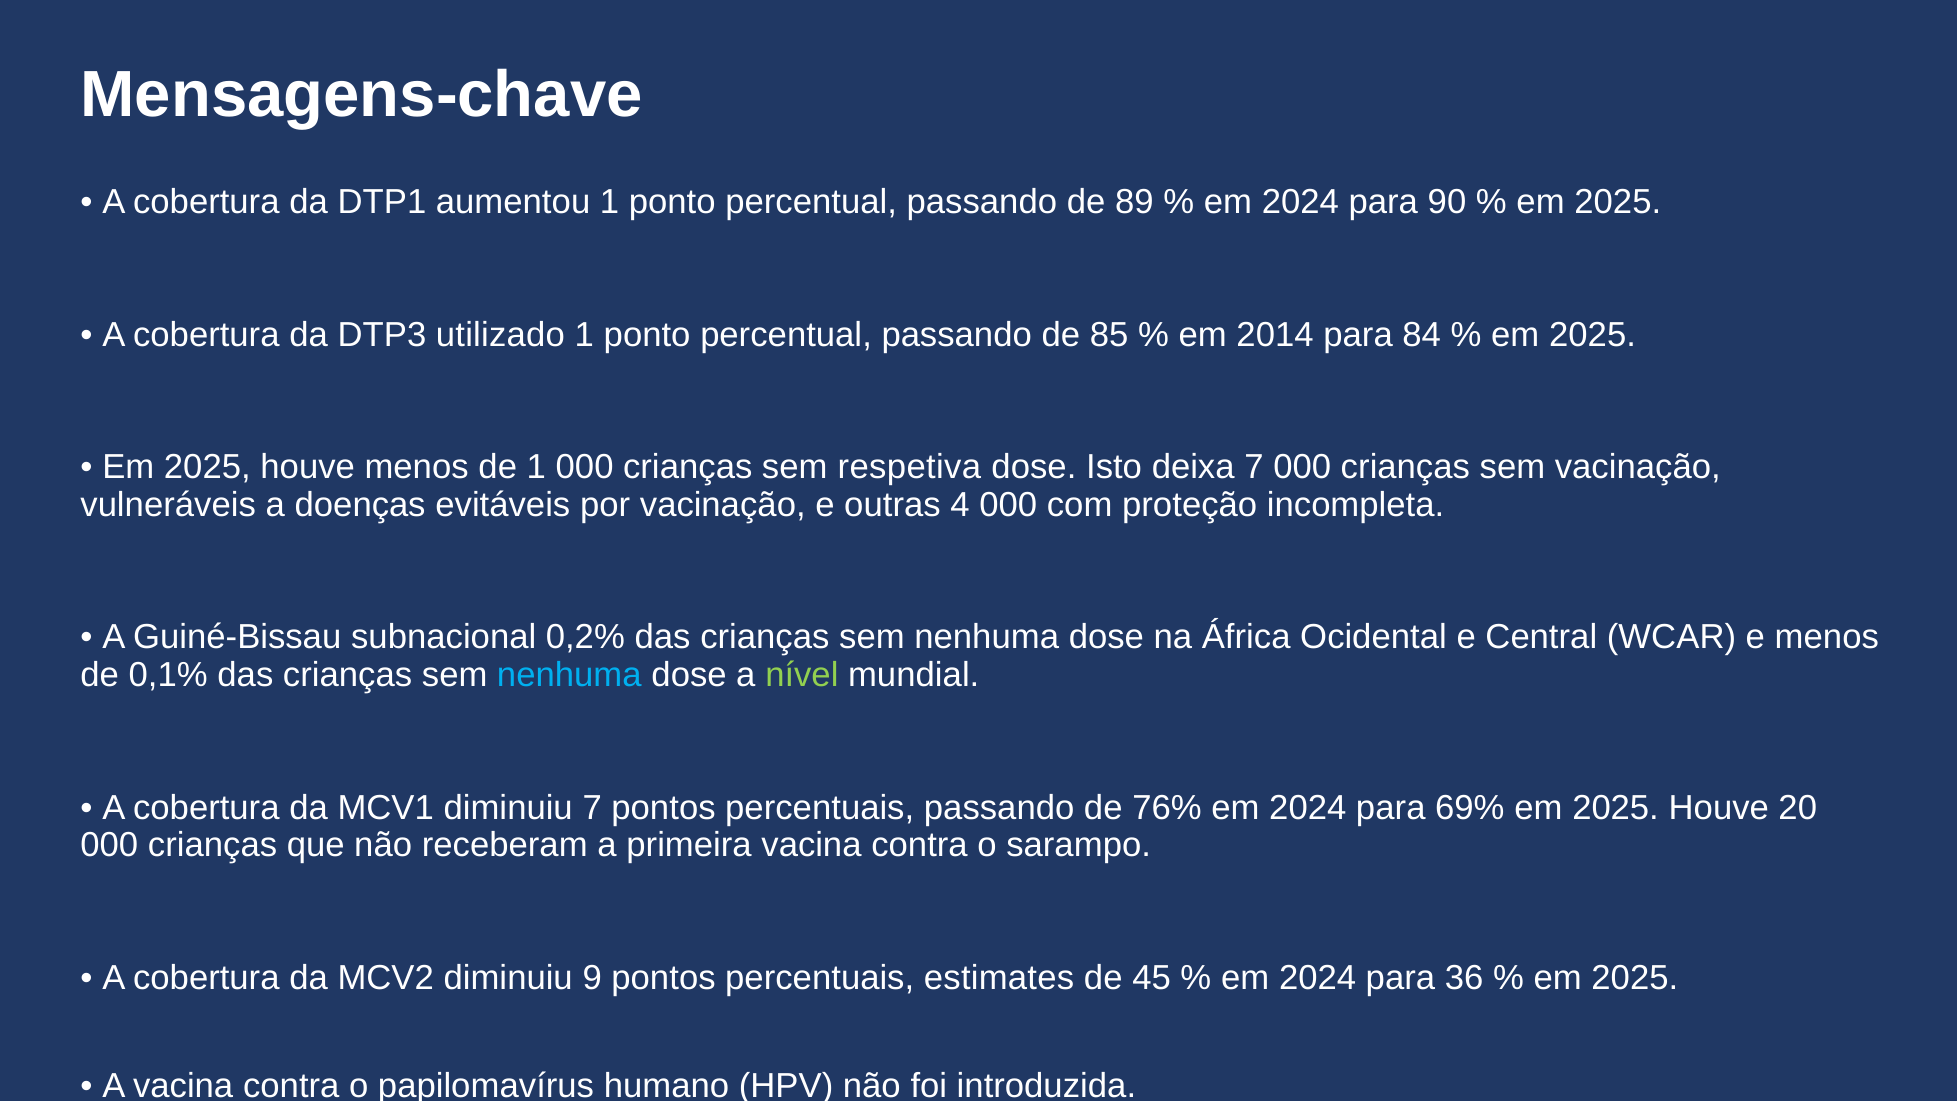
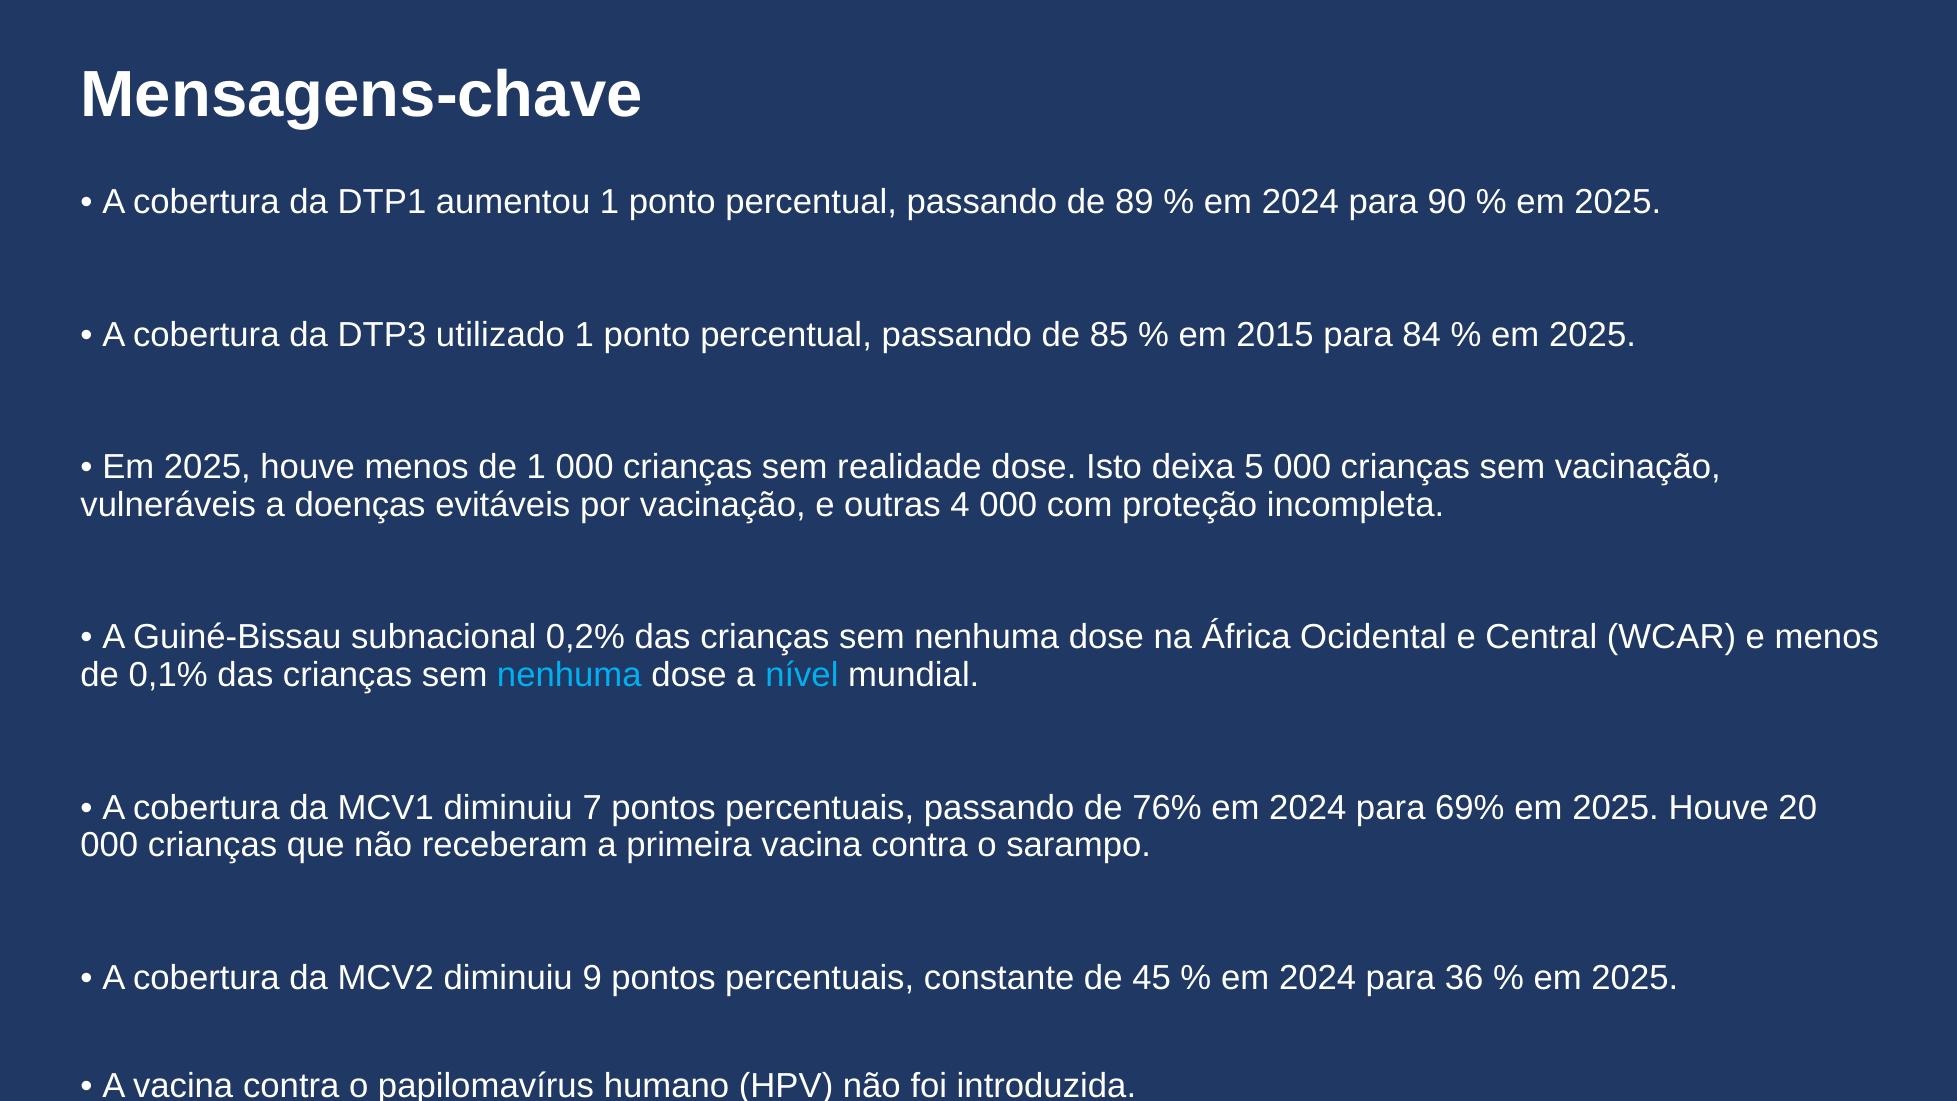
2014: 2014 -> 2015
respetiva: respetiva -> realidade
deixa 7: 7 -> 5
nível colour: light green -> light blue
estimates: estimates -> constante
